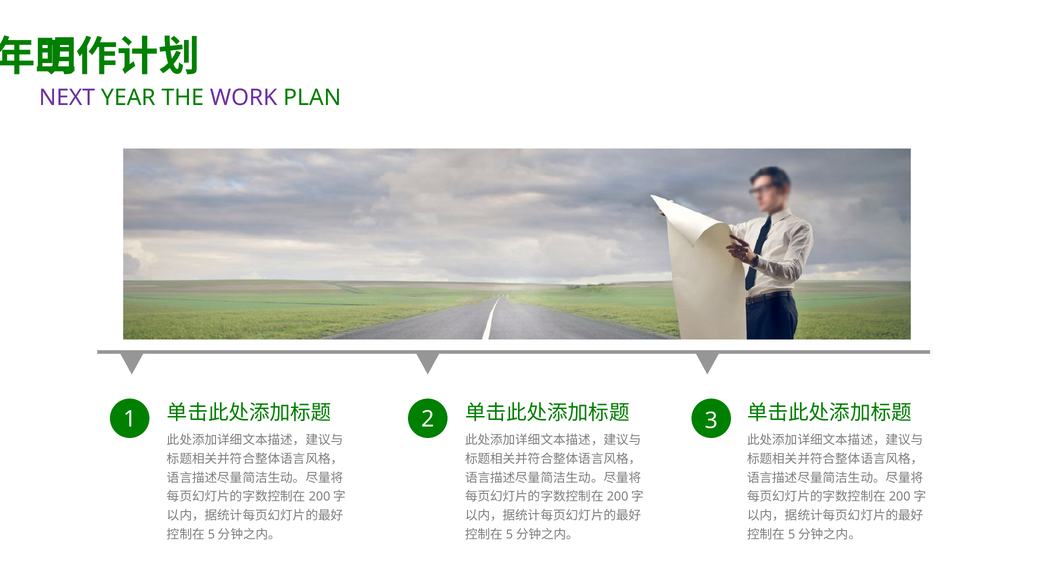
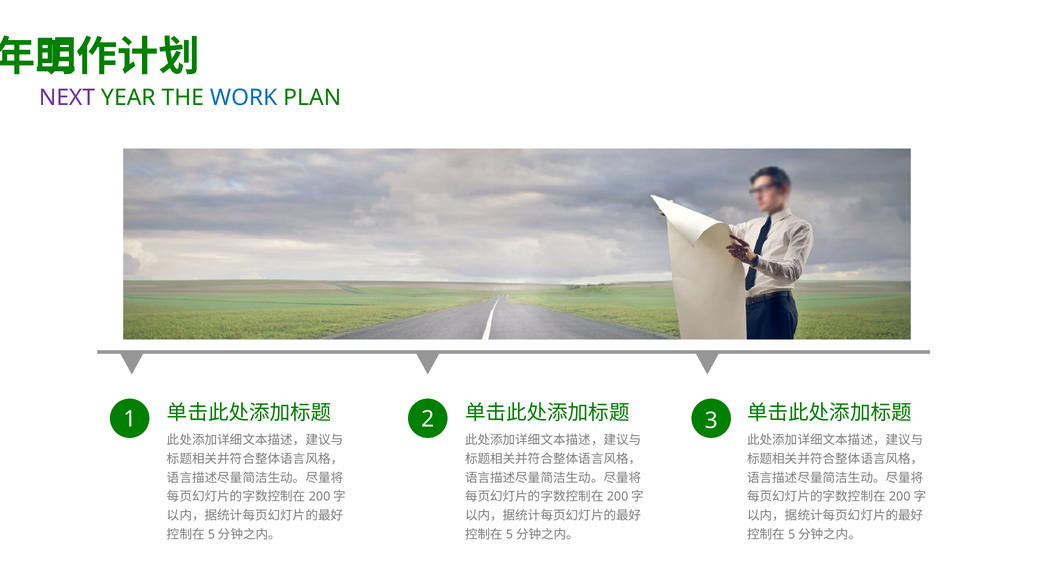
WORK colour: purple -> blue
